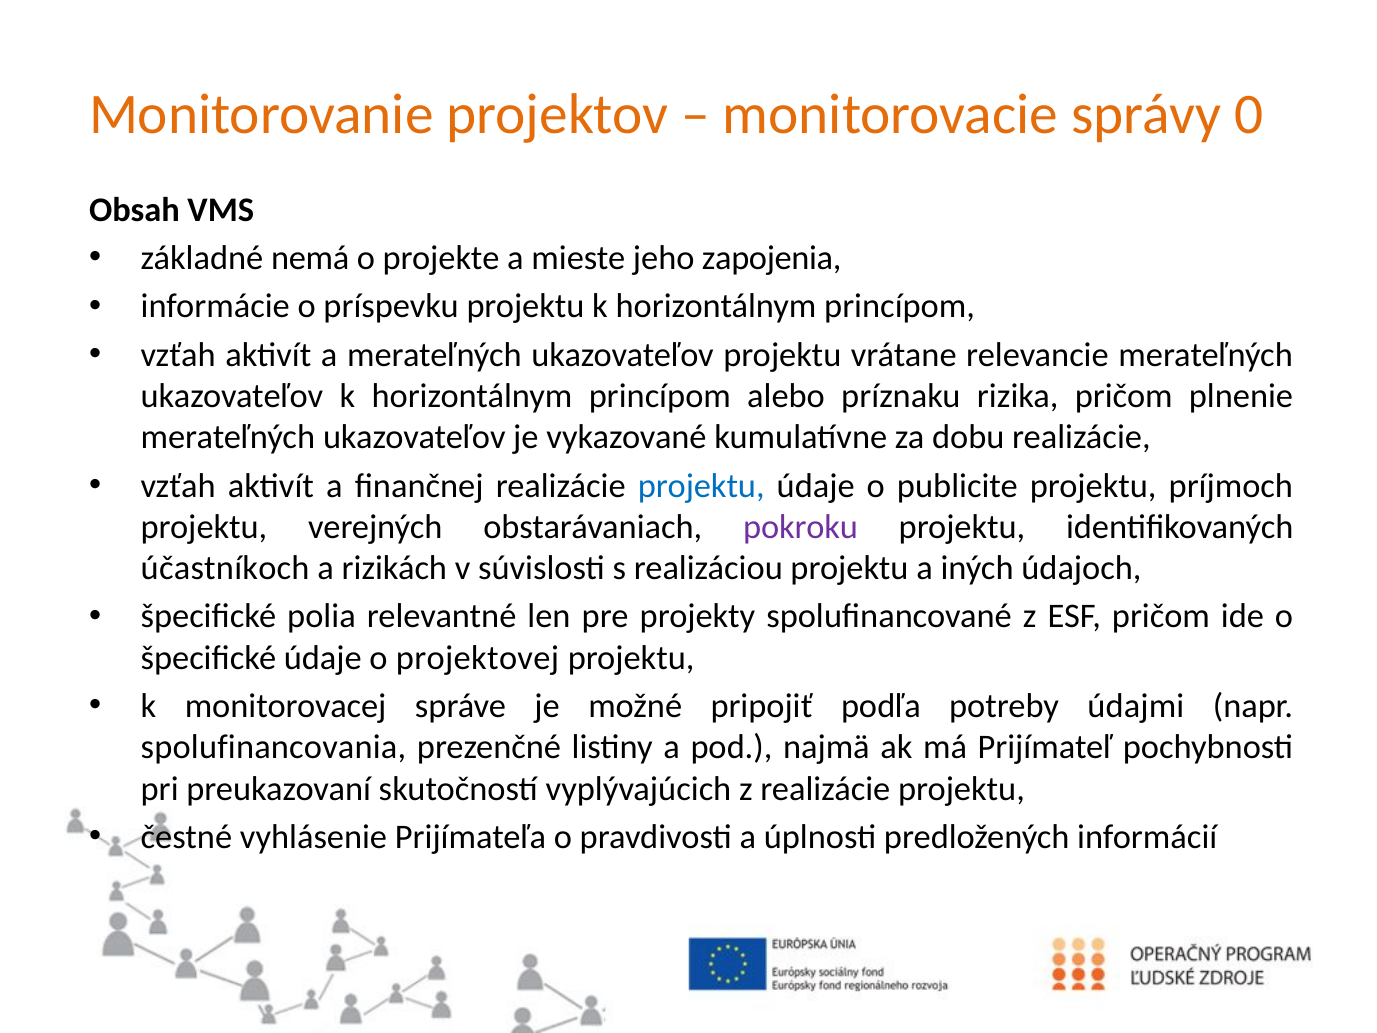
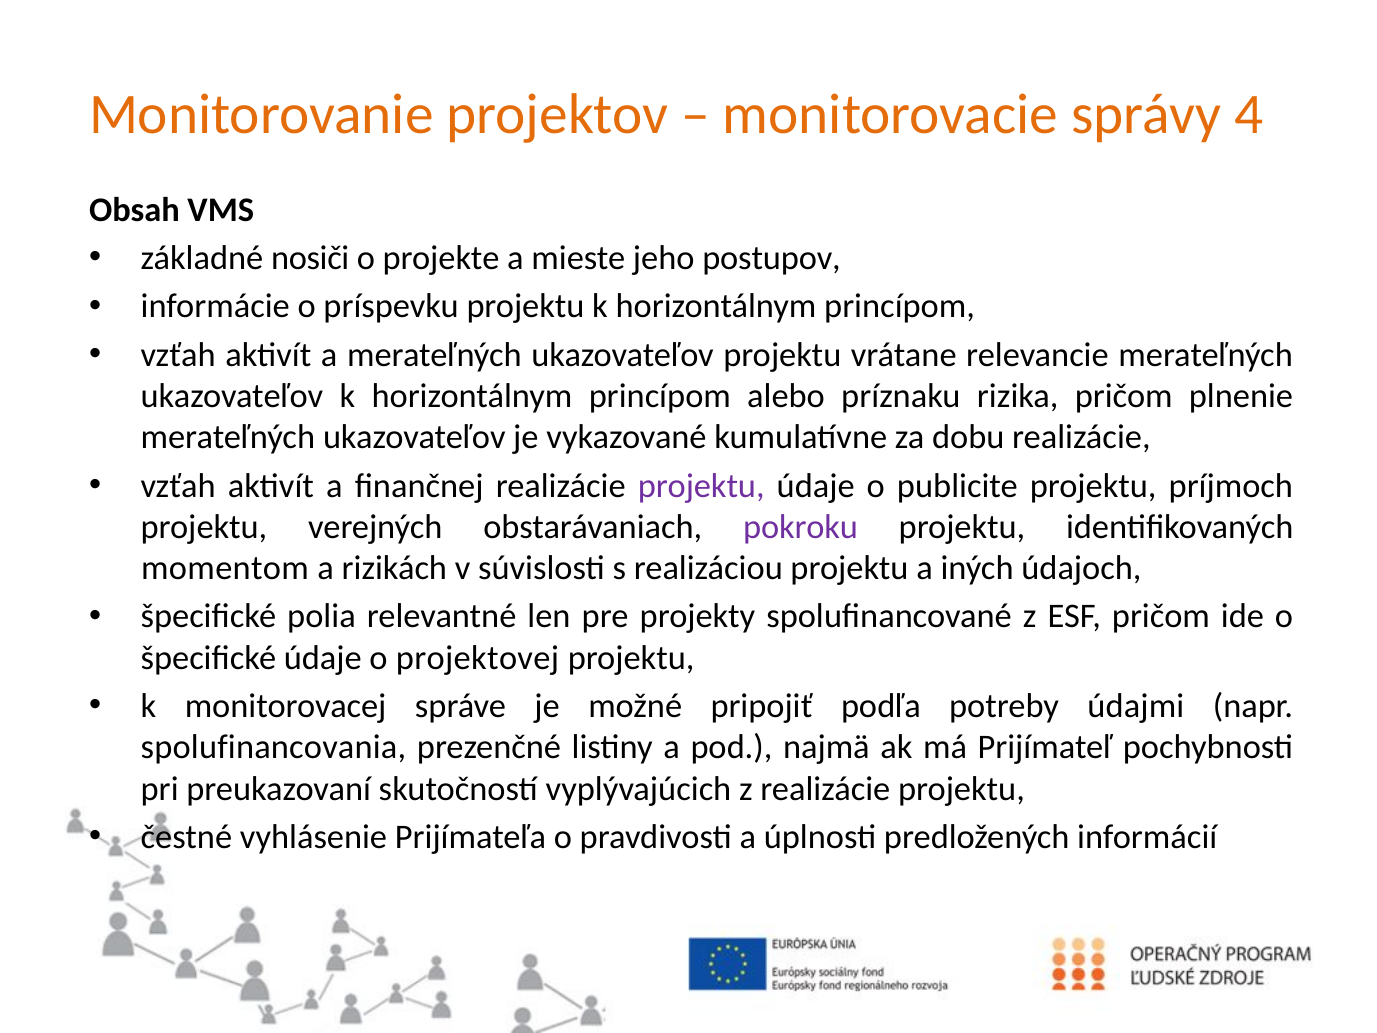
0: 0 -> 4
nemá: nemá -> nosiči
zapojenia: zapojenia -> postupov
projektu at (701, 486) colour: blue -> purple
účastníkoch: účastníkoch -> momentom
